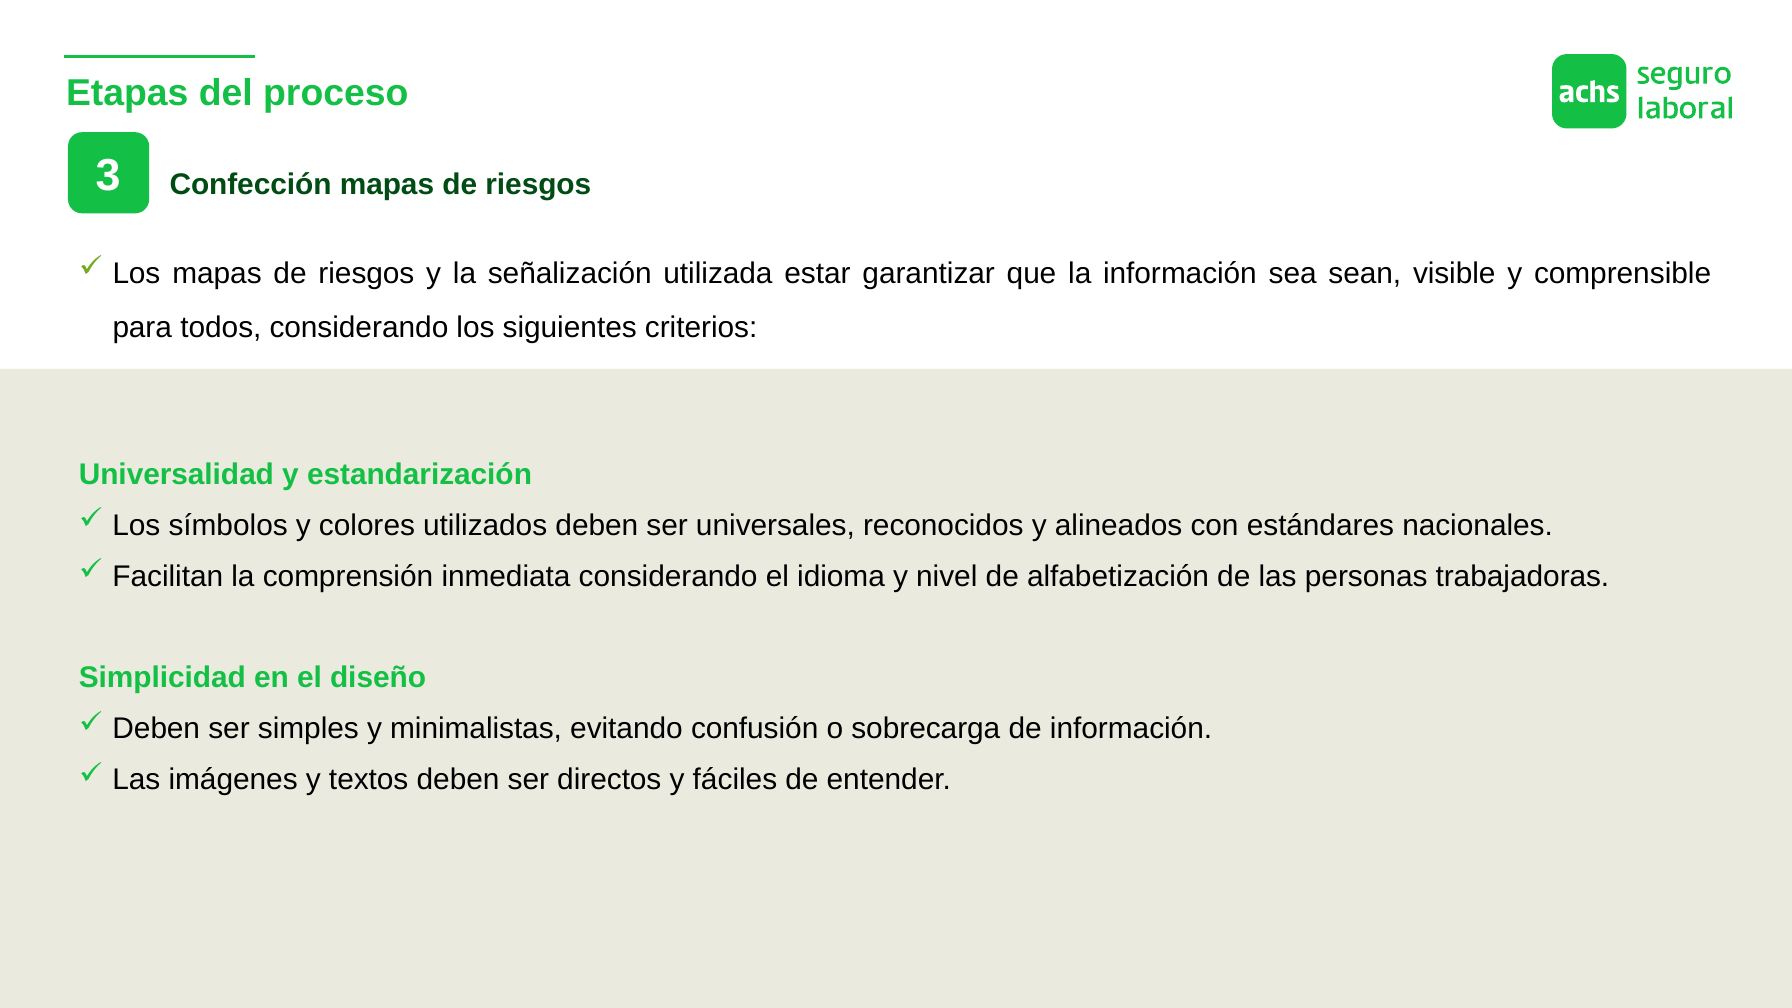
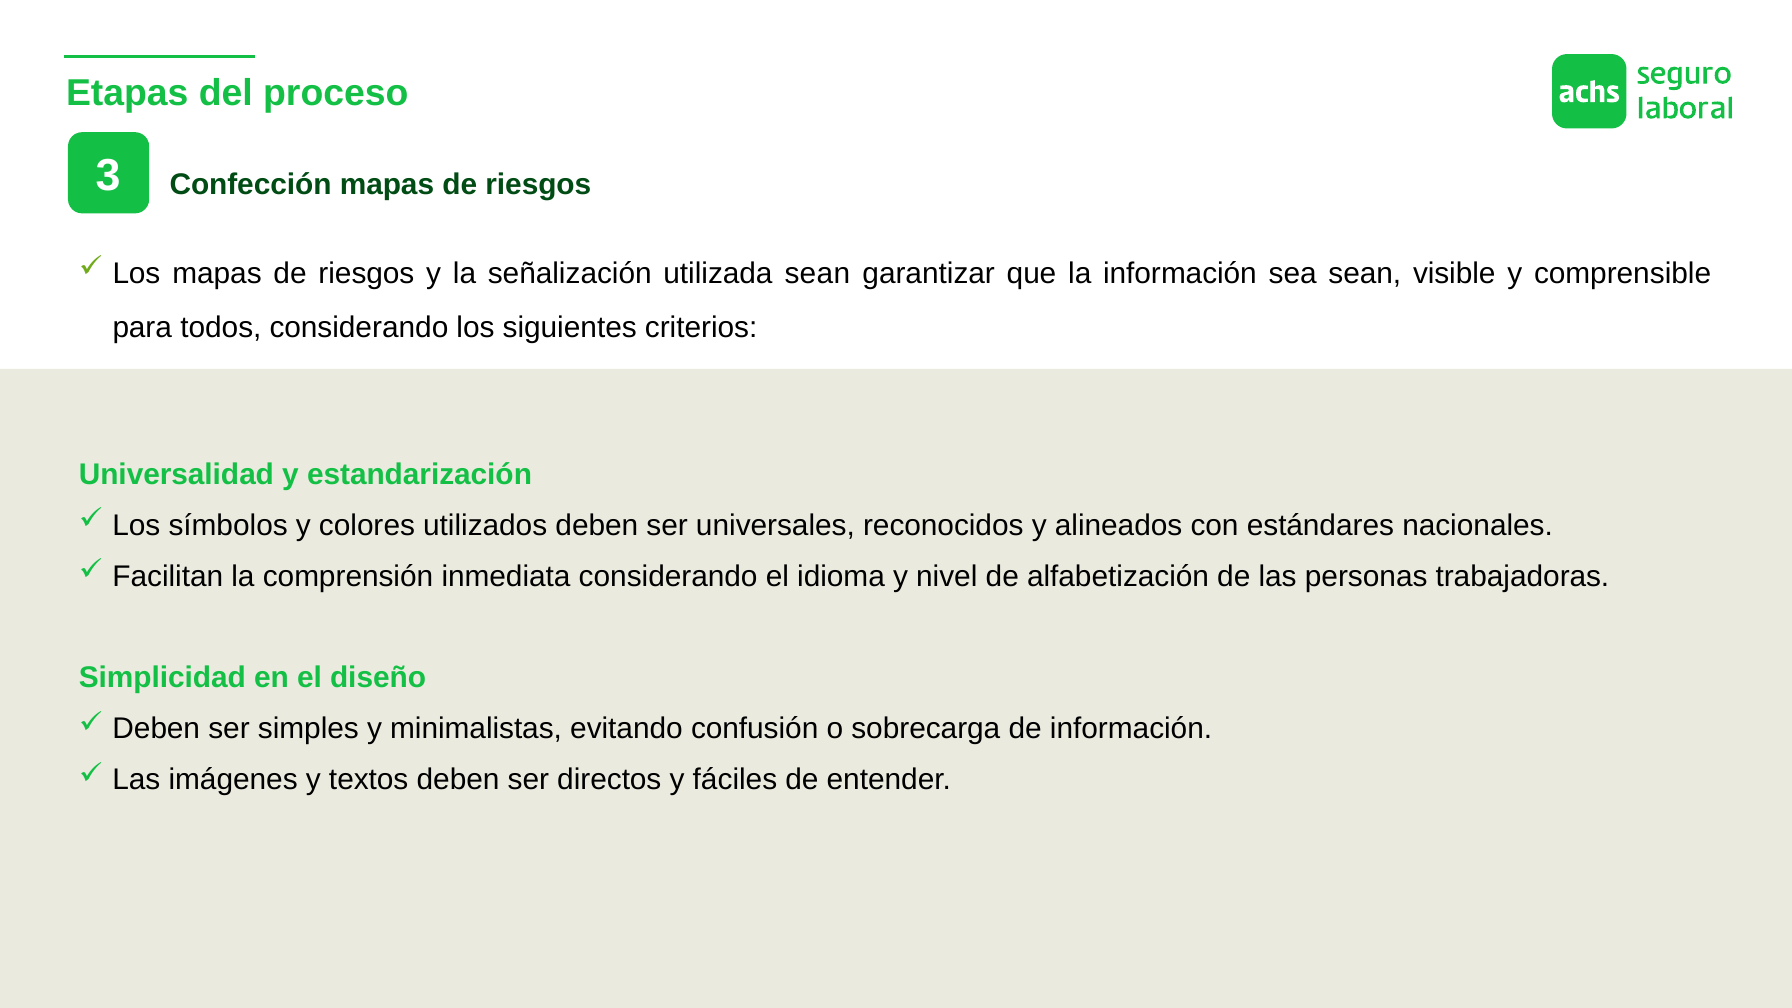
utilizada estar: estar -> sean
